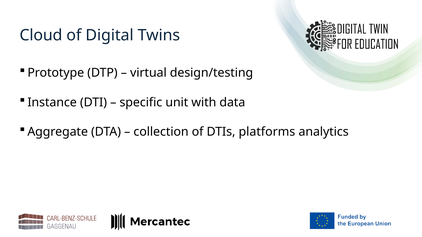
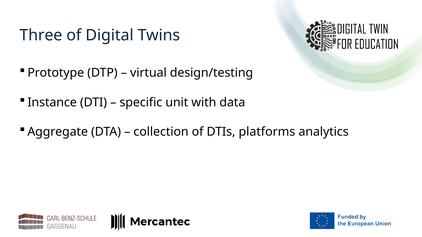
Cloud: Cloud -> Three
